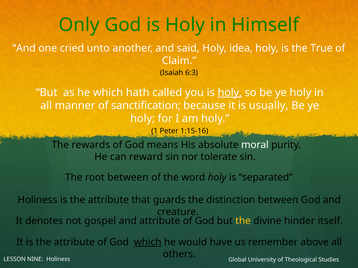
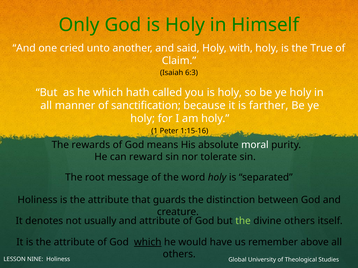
idea: idea -> with
holy at (230, 93) underline: present -> none
usually: usually -> farther
root between: between -> message
gospel: gospel -> usually
the at (243, 221) colour: yellow -> light green
divine hinder: hinder -> others
